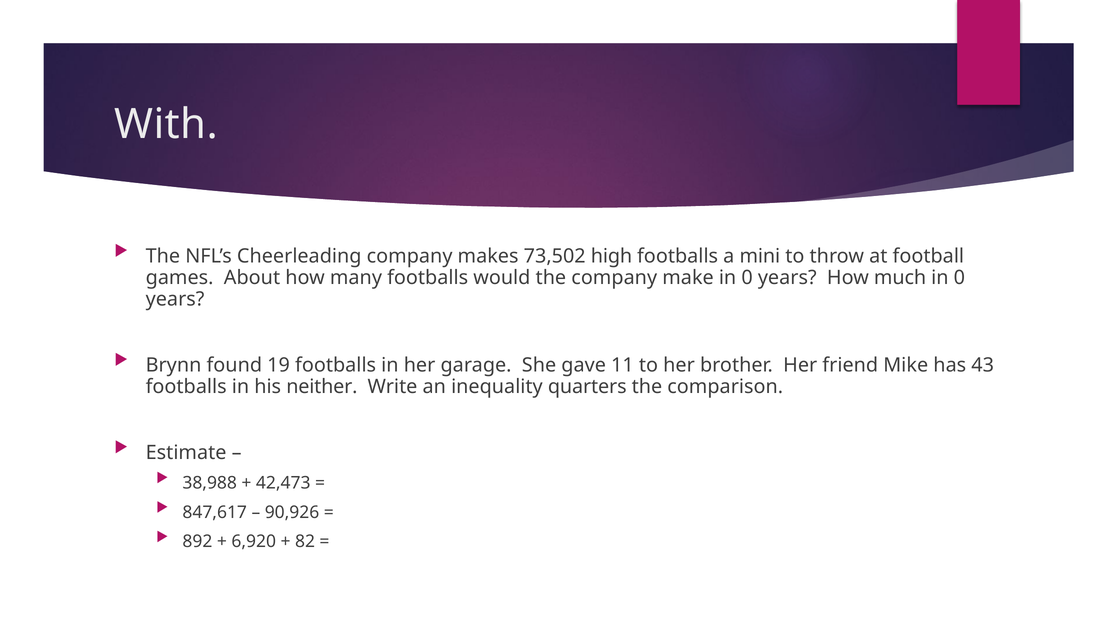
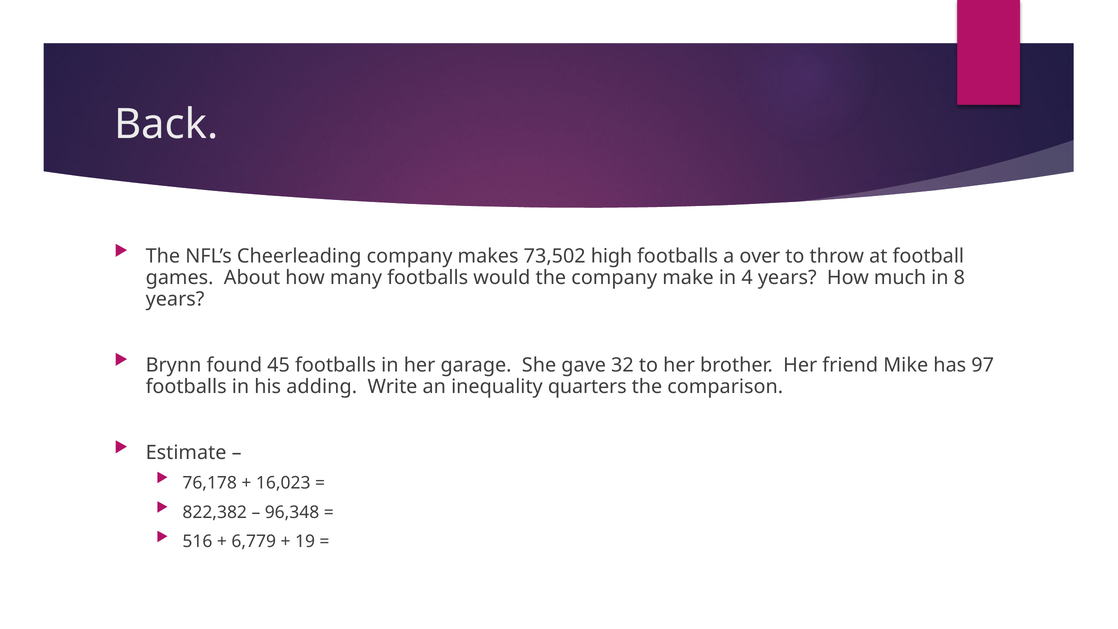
With: With -> Back
mini: mini -> over
make in 0: 0 -> 4
0 at (959, 278): 0 -> 8
19: 19 -> 45
11: 11 -> 32
43: 43 -> 97
neither: neither -> adding
38,988: 38,988 -> 76,178
42,473: 42,473 -> 16,023
847,617: 847,617 -> 822,382
90,926: 90,926 -> 96,348
892: 892 -> 516
6,920: 6,920 -> 6,779
82: 82 -> 19
